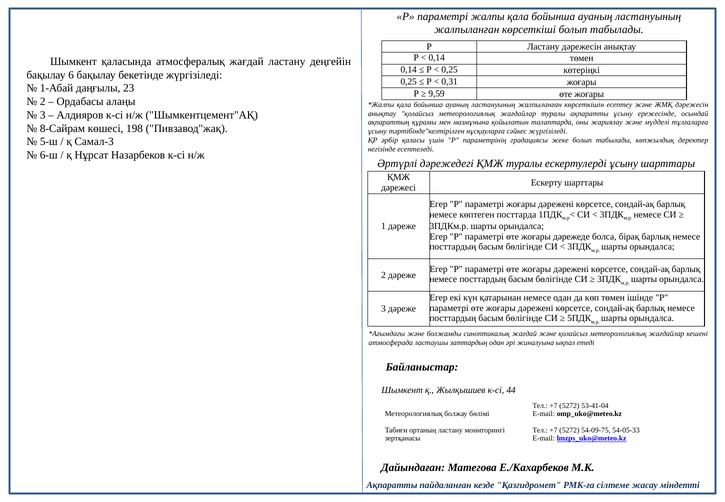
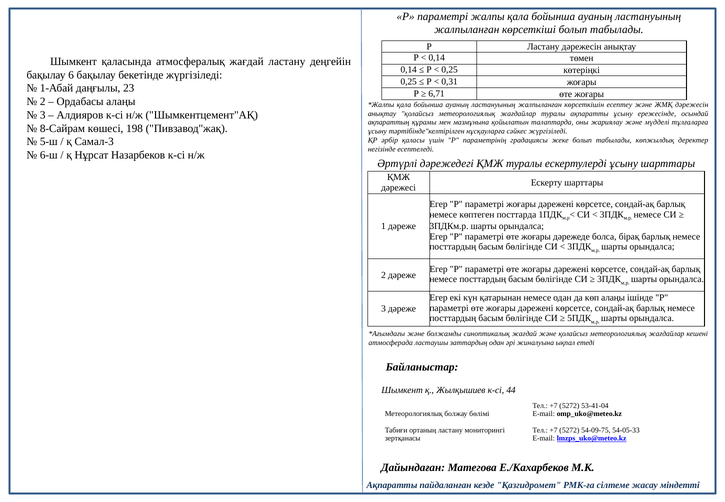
9,59: 9,59 -> 6,71
көп төмен: төмен -> алаңы
